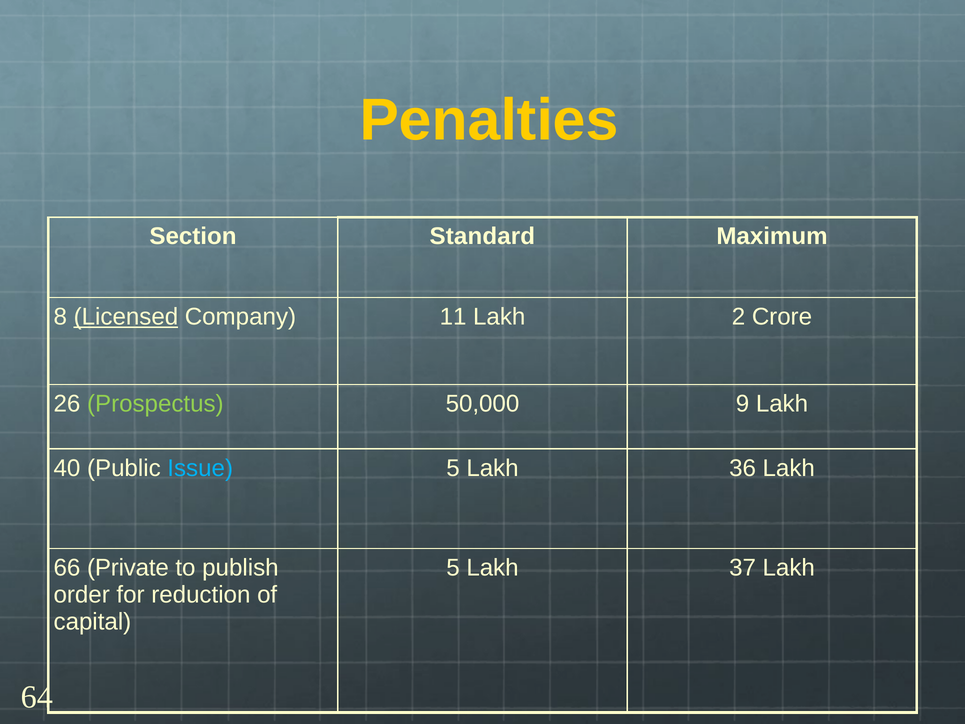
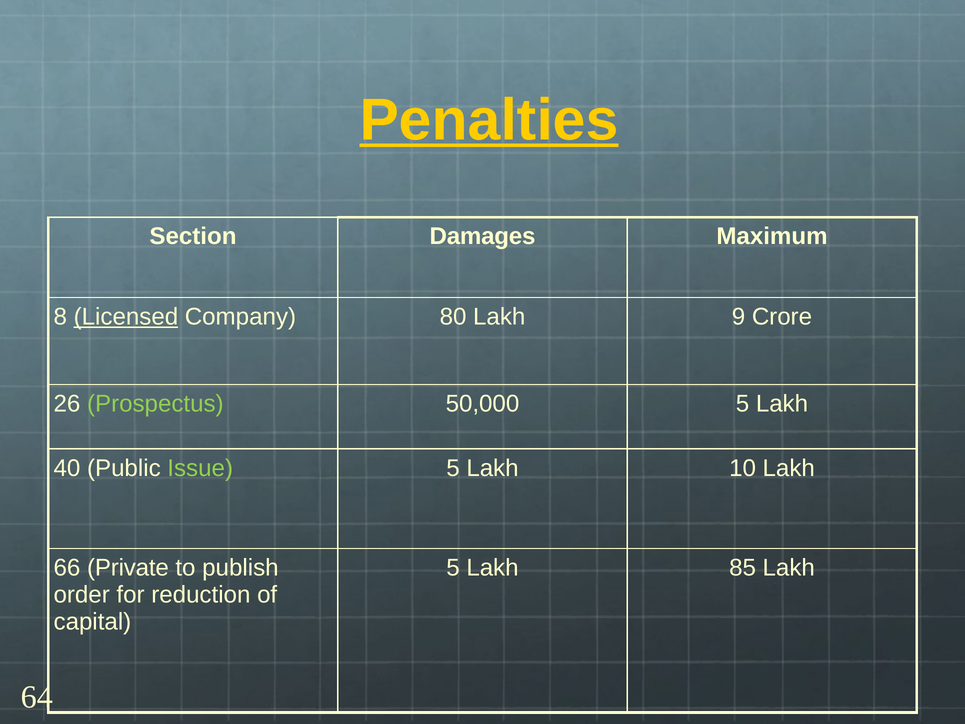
Penalties underline: none -> present
Standard: Standard -> Damages
11: 11 -> 80
2: 2 -> 9
50,000 9: 9 -> 5
Issue colour: light blue -> light green
36: 36 -> 10
37: 37 -> 85
